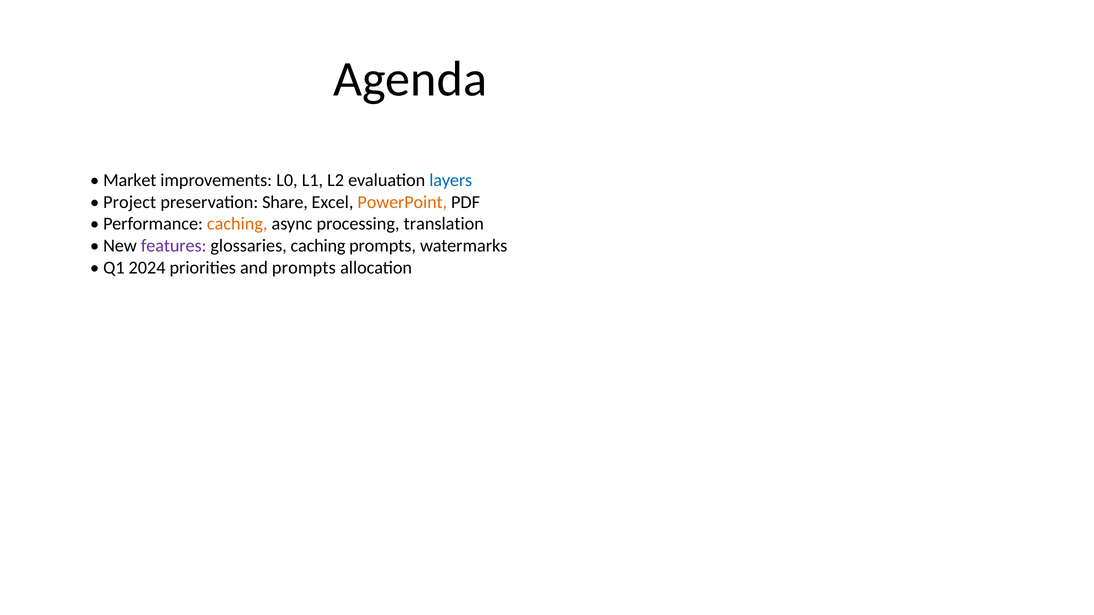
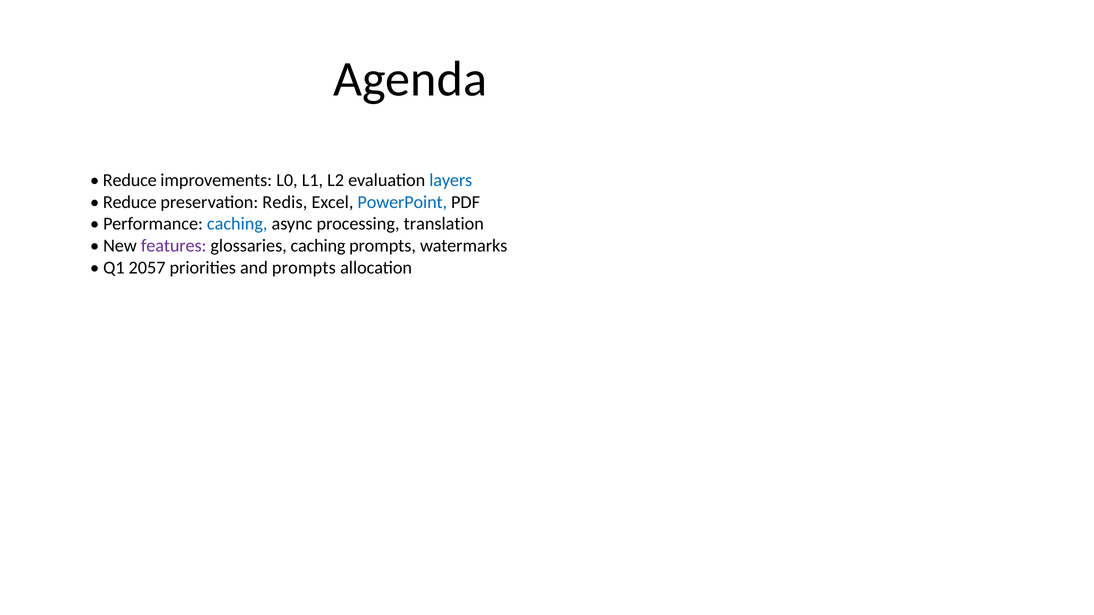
Market at (130, 180): Market -> Reduce
Project at (130, 202): Project -> Reduce
Share: Share -> Redis
PowerPoint colour: orange -> blue
caching at (237, 224) colour: orange -> blue
2024: 2024 -> 2057
